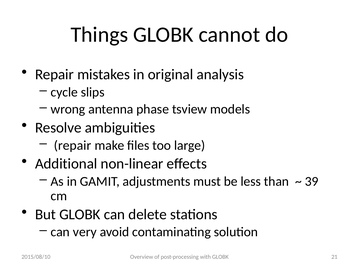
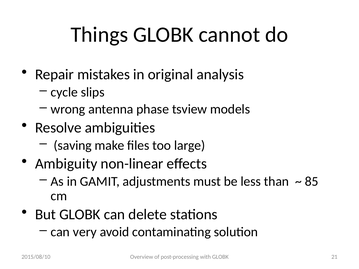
repair at (73, 145): repair -> saving
Additional: Additional -> Ambiguity
39: 39 -> 85
